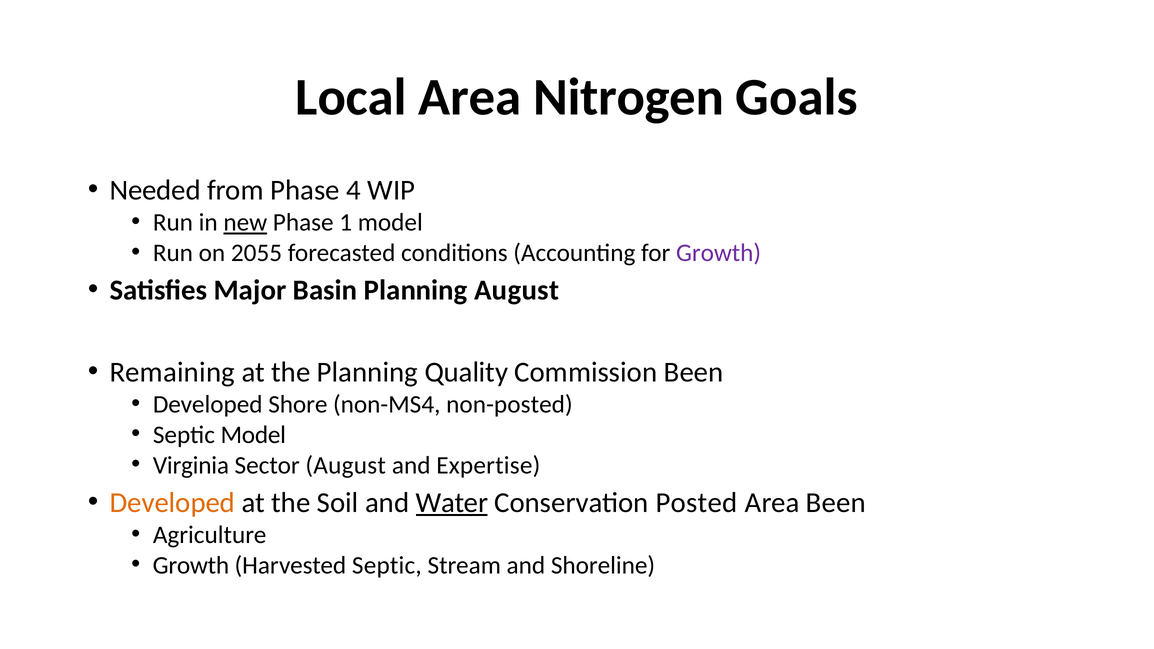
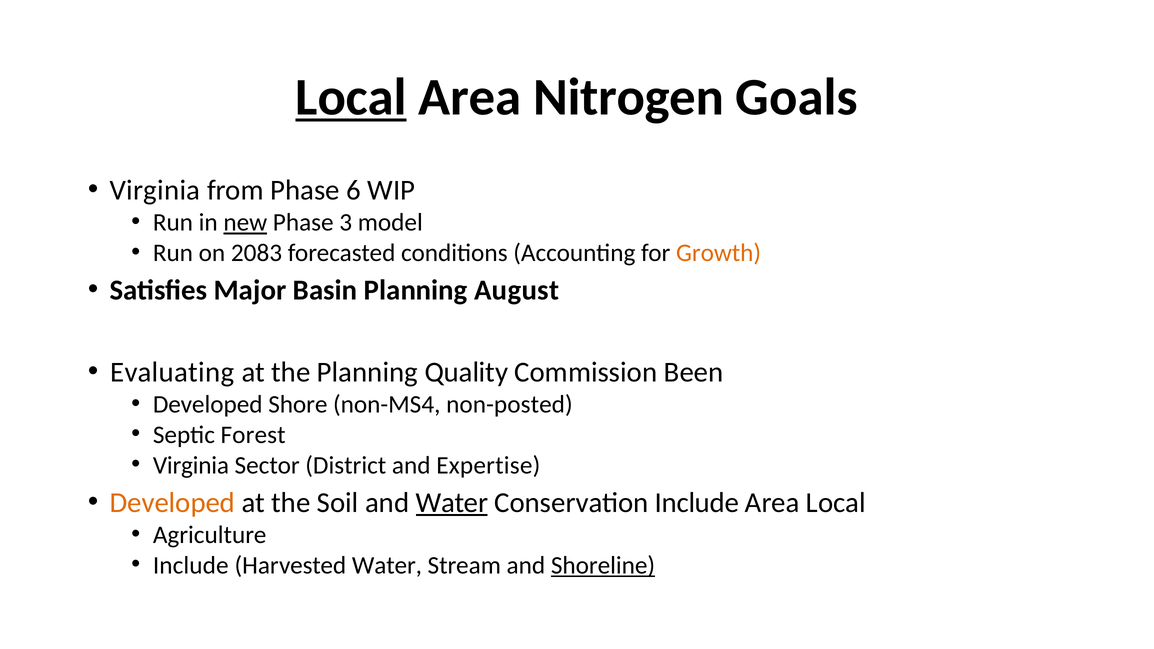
Local at (351, 97) underline: none -> present
Needed at (155, 190): Needed -> Virginia
4: 4 -> 6
1: 1 -> 3
2055: 2055 -> 2083
Growth at (719, 253) colour: purple -> orange
Remaining: Remaining -> Evaluating
Septic Model: Model -> Forest
Sector August: August -> District
Conservation Posted: Posted -> Include
Area Been: Been -> Local
Growth at (191, 565): Growth -> Include
Harvested Septic: Septic -> Water
Shoreline underline: none -> present
